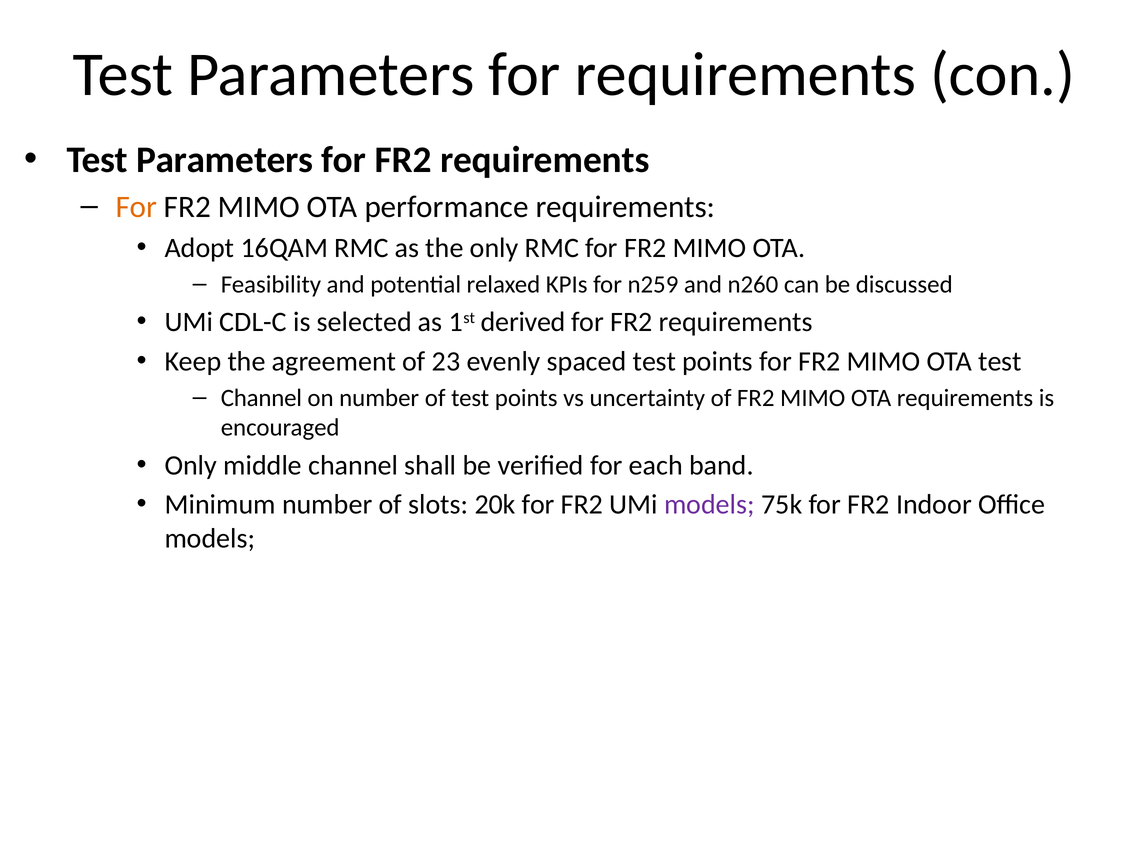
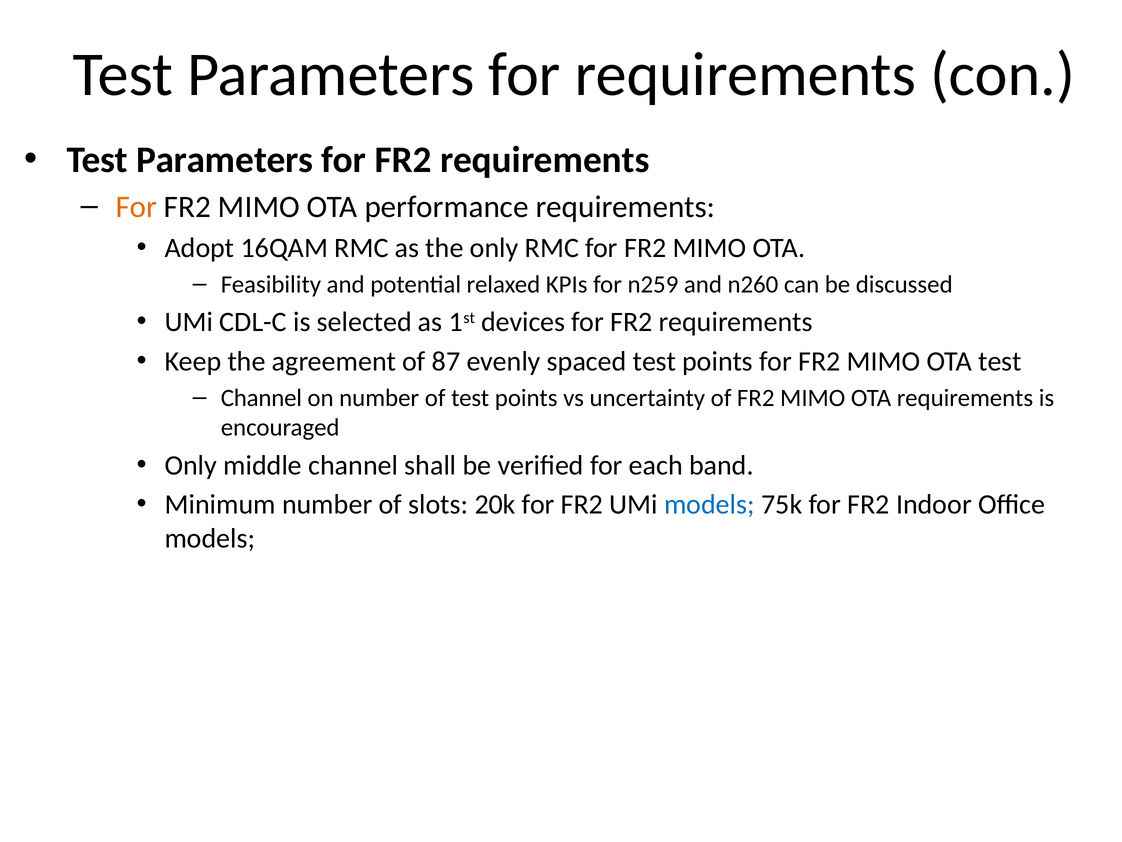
derived: derived -> devices
23: 23 -> 87
models at (709, 504) colour: purple -> blue
